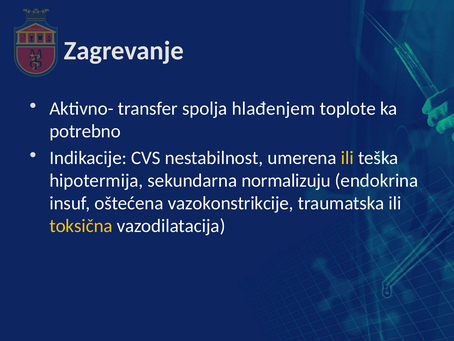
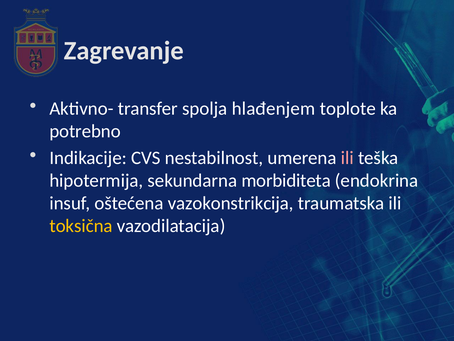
ili at (347, 158) colour: yellow -> pink
normalizuju: normalizuju -> morbiditeta
vazokonstrikcije: vazokonstrikcije -> vazokonstrikcija
